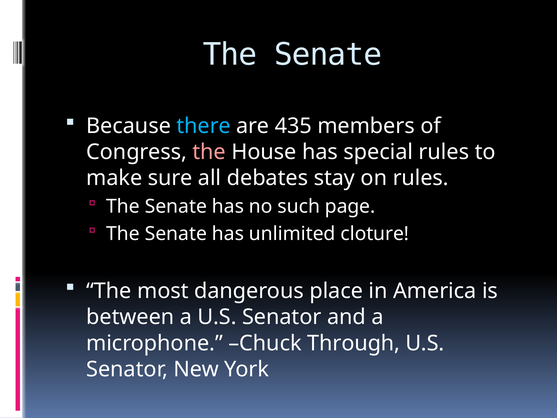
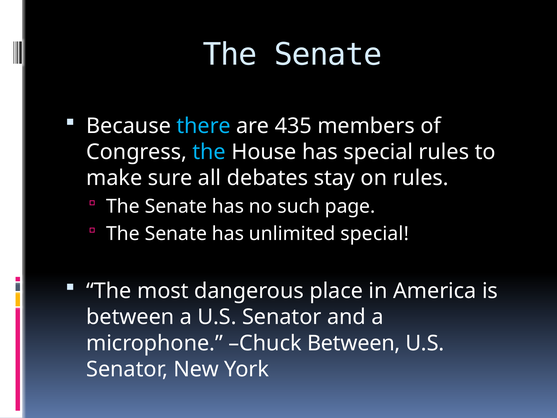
the at (209, 152) colour: pink -> light blue
unlimited cloture: cloture -> special
Chuck Through: Through -> Between
